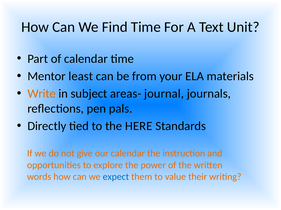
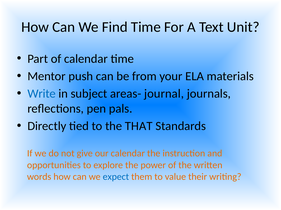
least: least -> push
Write colour: orange -> blue
HERE: HERE -> THAT
